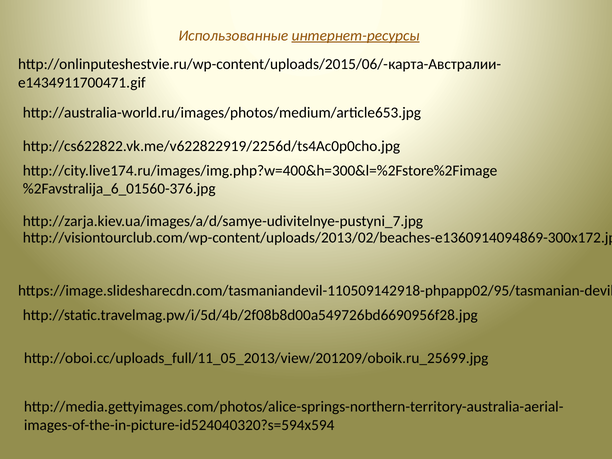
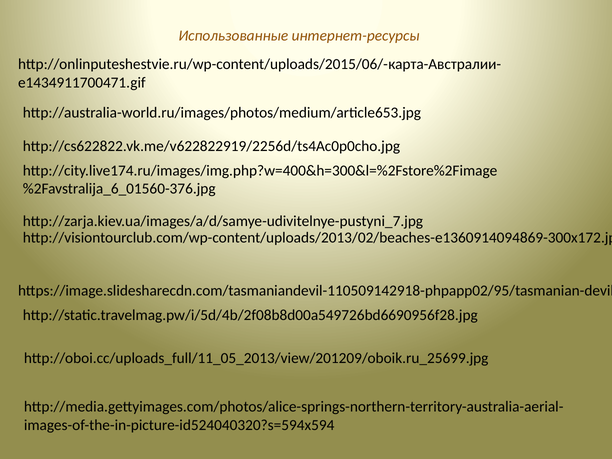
интернет-ресурсы underline: present -> none
